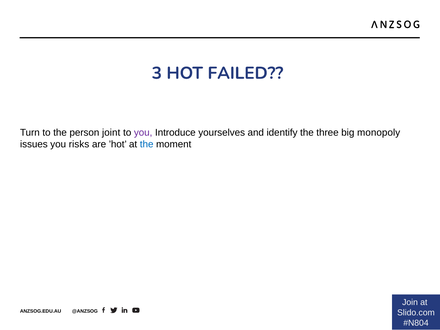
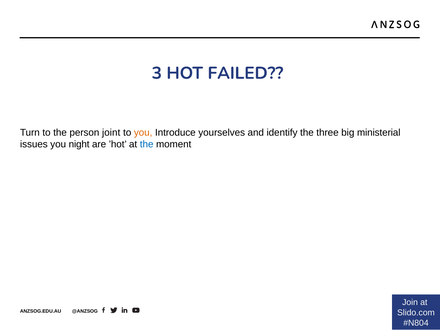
you at (143, 133) colour: purple -> orange
monopoly: monopoly -> ministerial
risks: risks -> night
